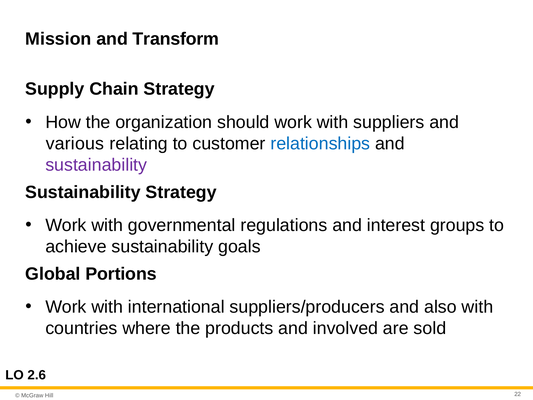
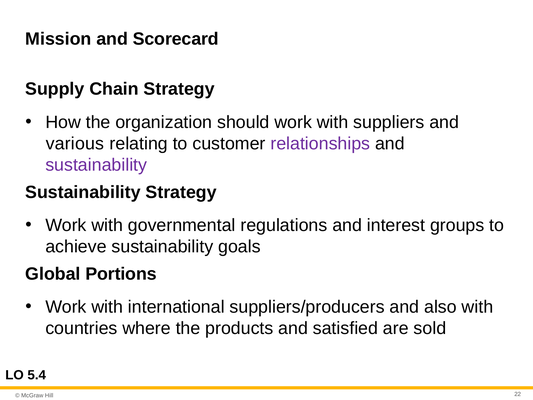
Transform: Transform -> Scorecard
relationships colour: blue -> purple
involved: involved -> satisfied
2.6: 2.6 -> 5.4
